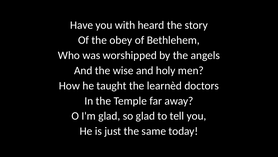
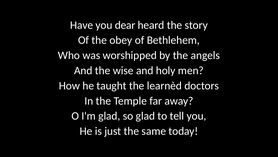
with: with -> dear
